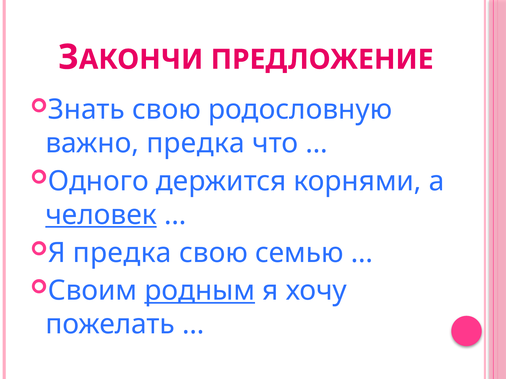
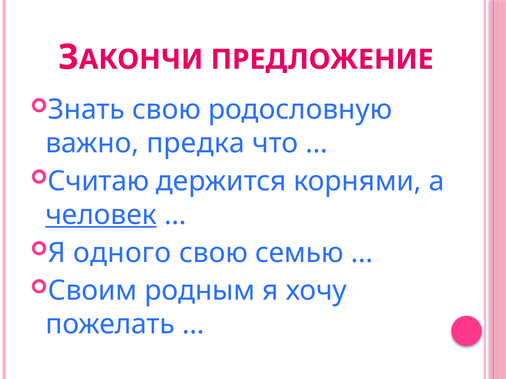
Одного: Одного -> Считаю
Я предка: предка -> одного
родным underline: present -> none
